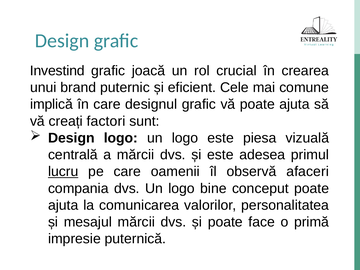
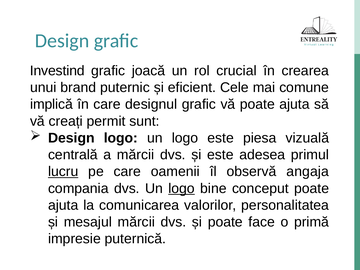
factori: factori -> permit
afaceri: afaceri -> angaja
logo at (182, 188) underline: none -> present
